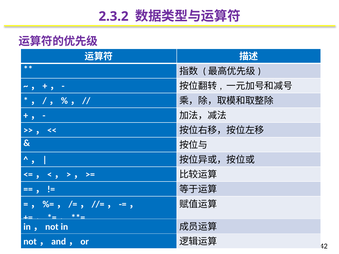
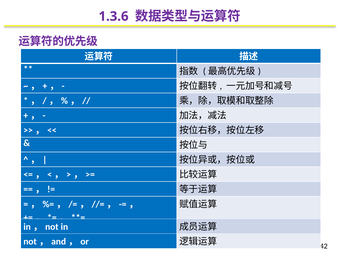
2.3.2: 2.3.2 -> 1.3.6
